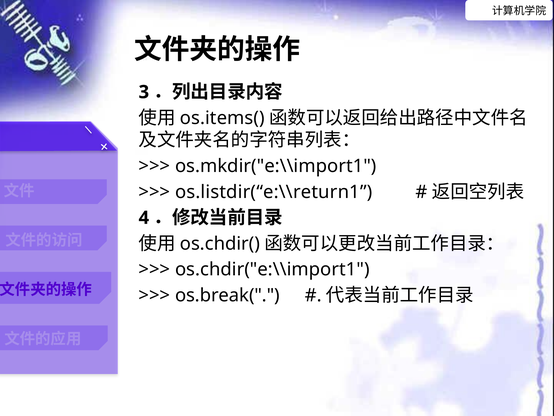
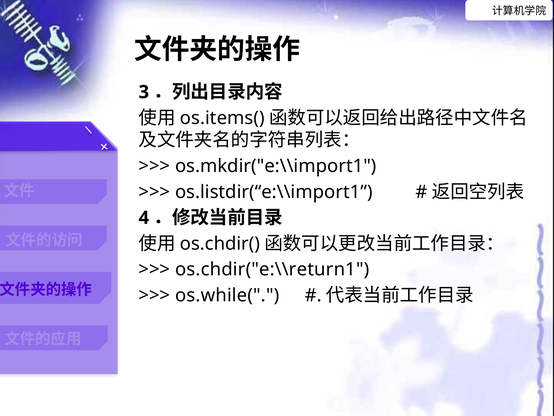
os.listdir(“e:\\return1: os.listdir(“e:\\return1 -> os.listdir(“e:\\import1
os.chdir("e:\\import1: os.chdir("e:\\import1 -> os.chdir("e:\\return1
os.break(: os.break( -> os.while(
